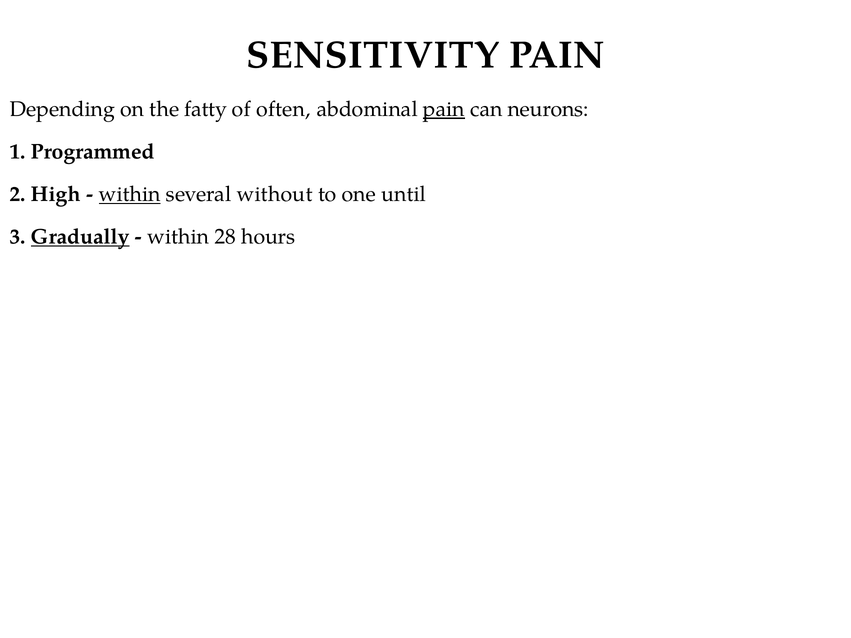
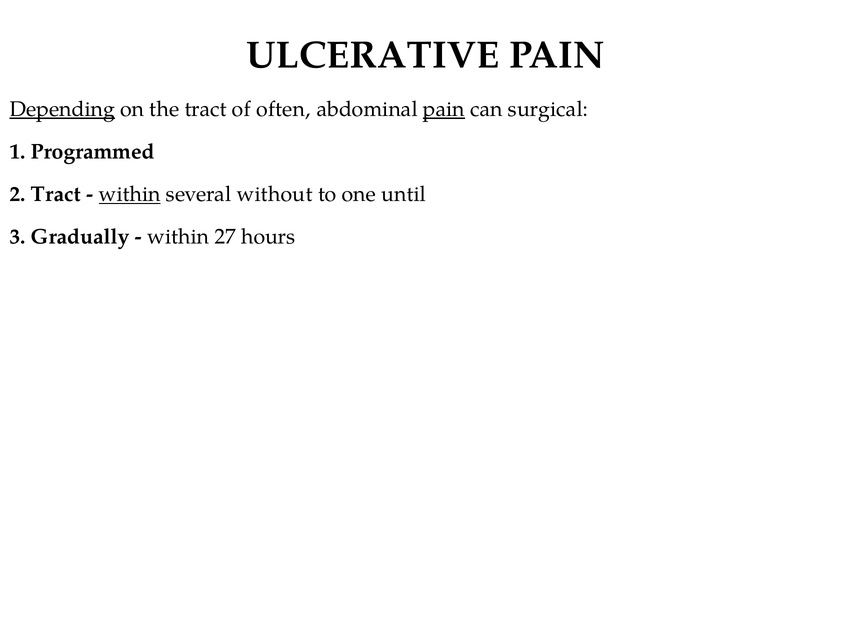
SENSITIVITY: SENSITIVITY -> ULCERATIVE
Depending underline: none -> present
the fatty: fatty -> tract
neurons: neurons -> surgical
2 High: High -> Tract
Gradually underline: present -> none
28: 28 -> 27
